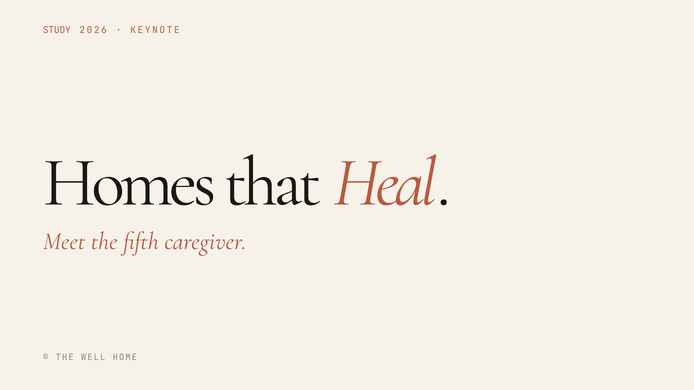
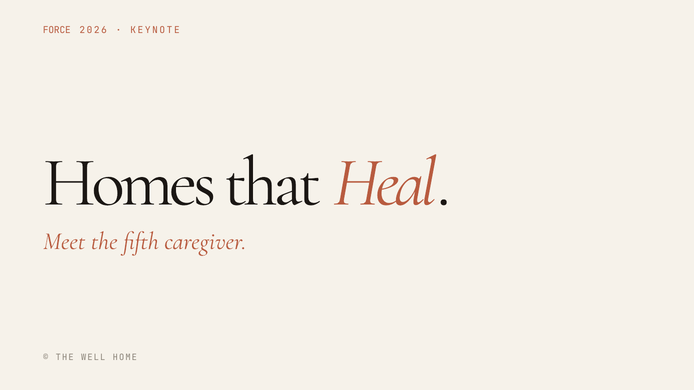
STUDY: STUDY -> FORCE
